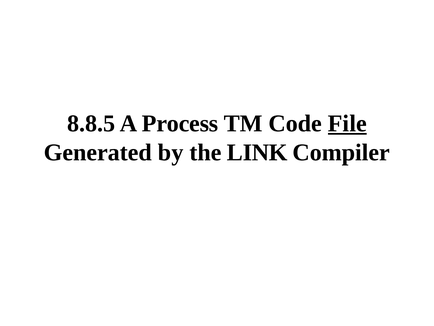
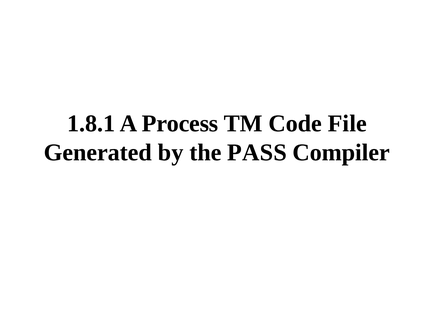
8.8.5: 8.8.5 -> 1.8.1
File underline: present -> none
LINK: LINK -> PASS
